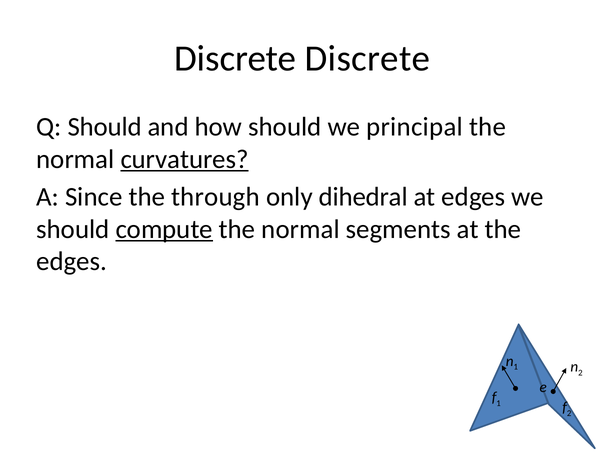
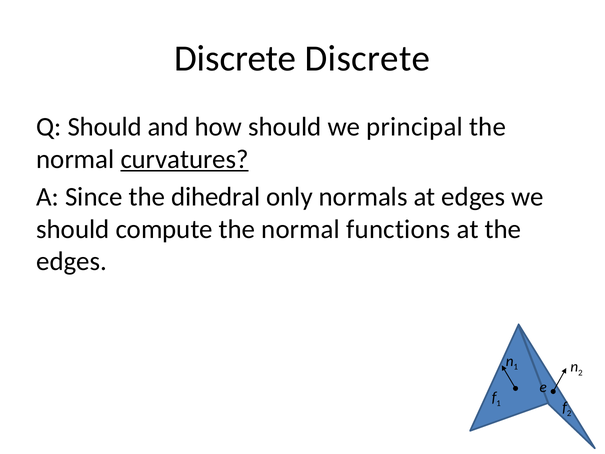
through: through -> dihedral
dihedral: dihedral -> normals
compute underline: present -> none
segments: segments -> functions
